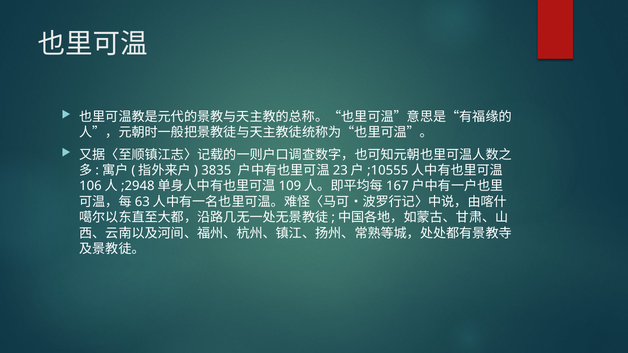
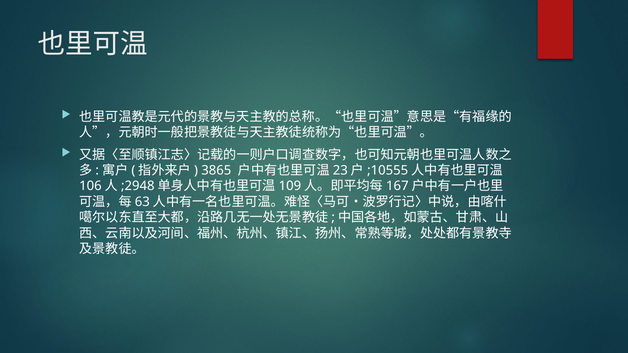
3835: 3835 -> 3865
